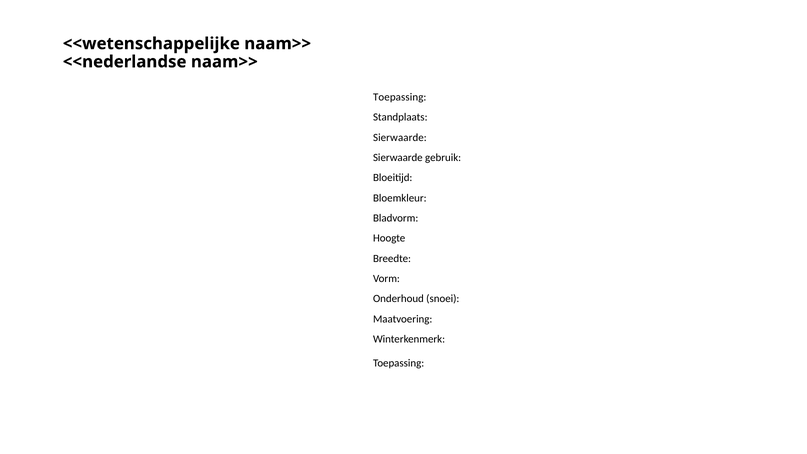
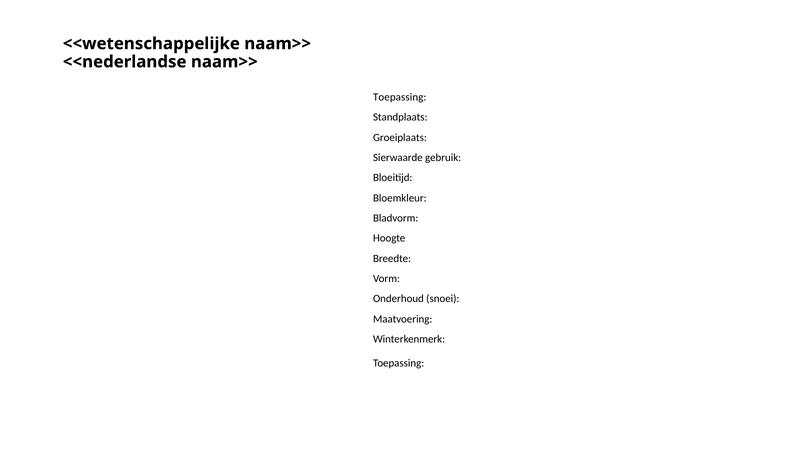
Sierwaarde at (400, 137): Sierwaarde -> Groeiplaats
